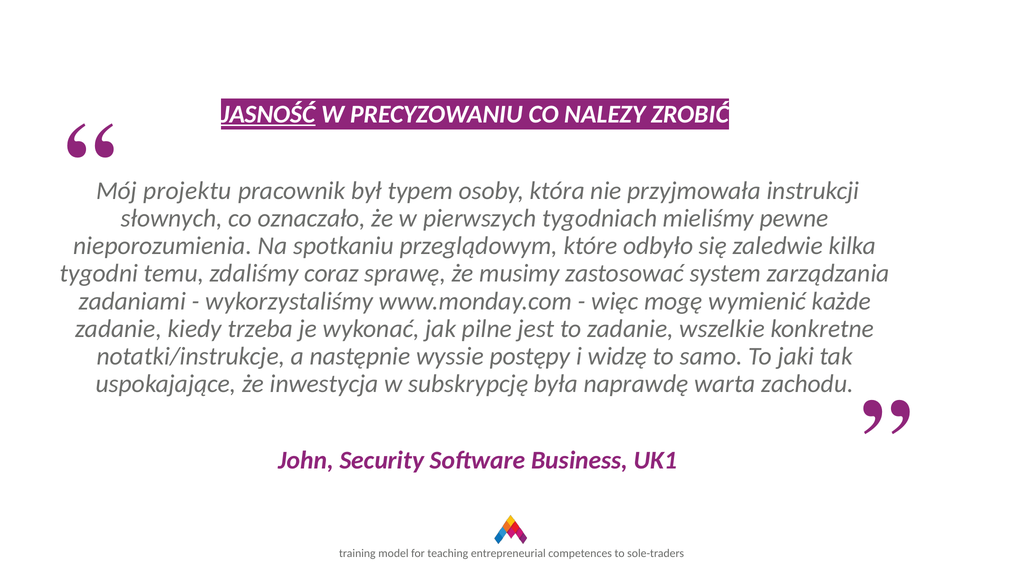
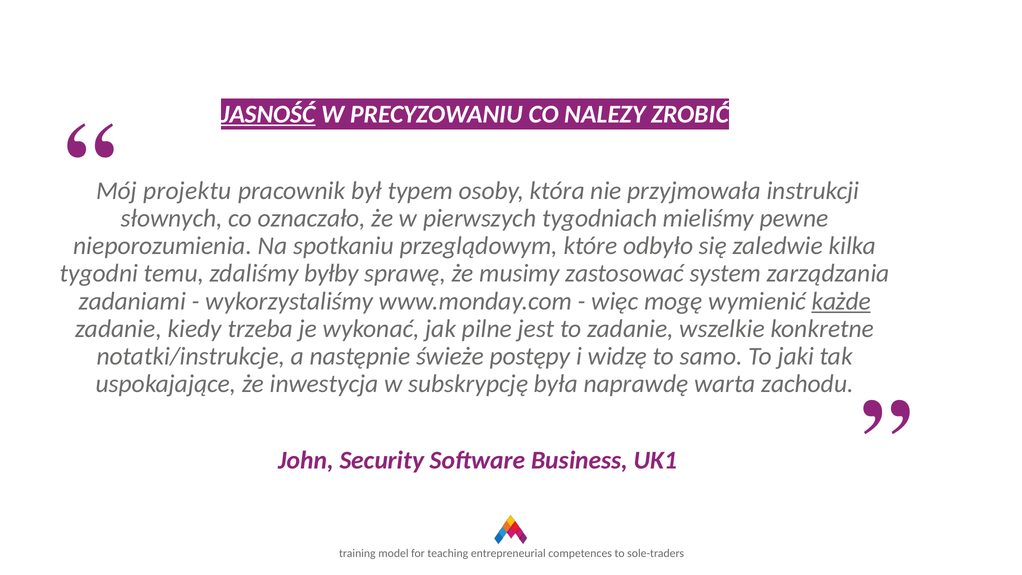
coraz: coraz -> byłby
każde underline: none -> present
wyssie: wyssie -> świeże
